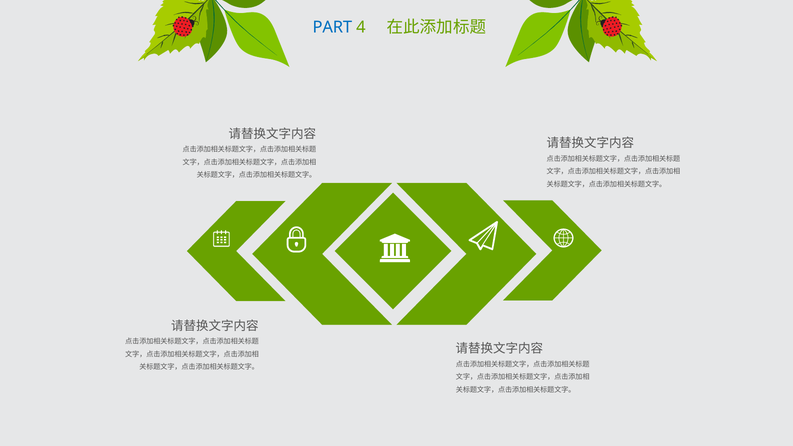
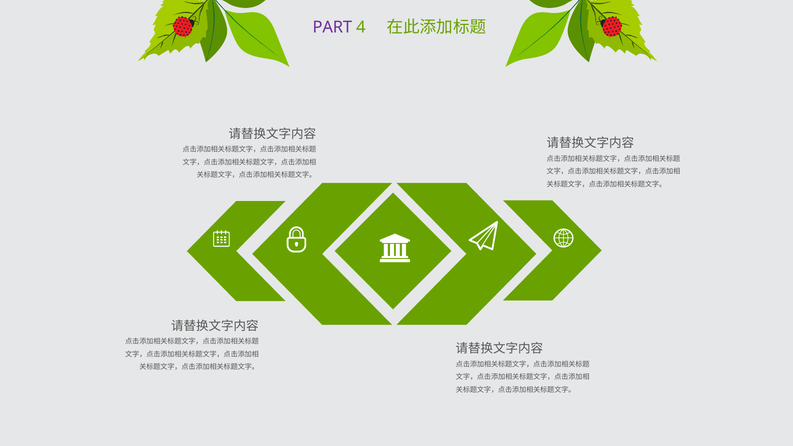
PART colour: blue -> purple
